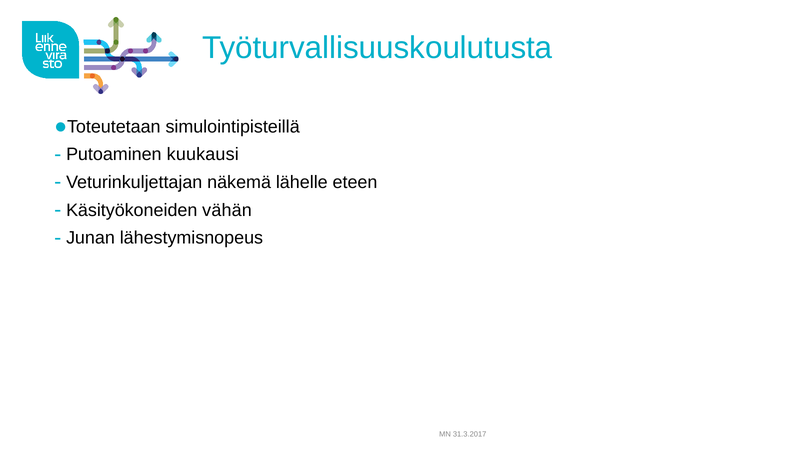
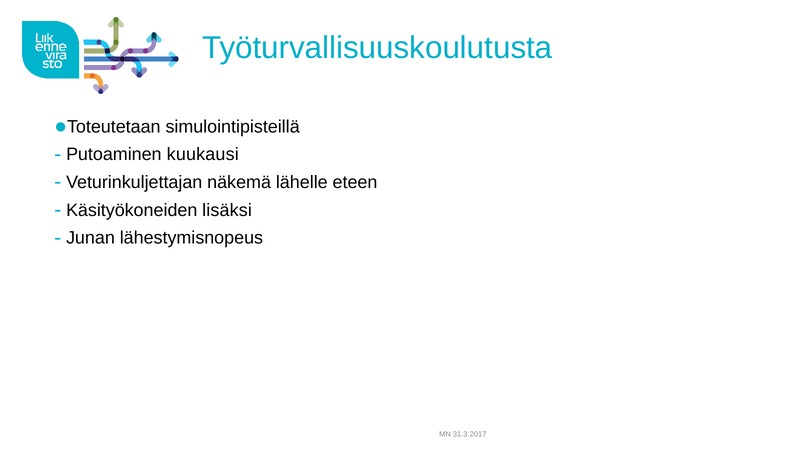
vähän: vähän -> lisäksi
